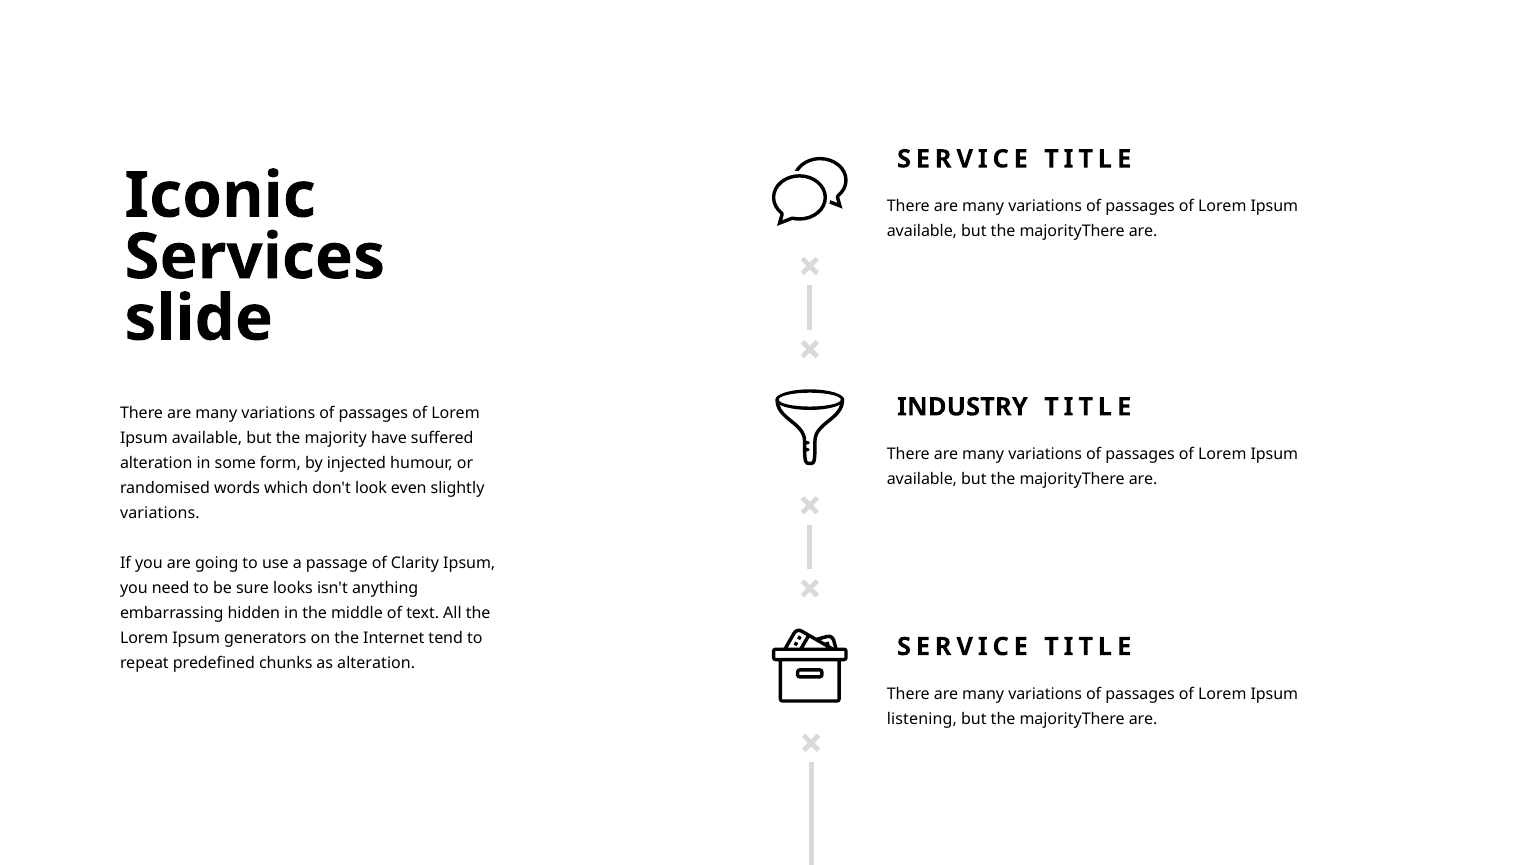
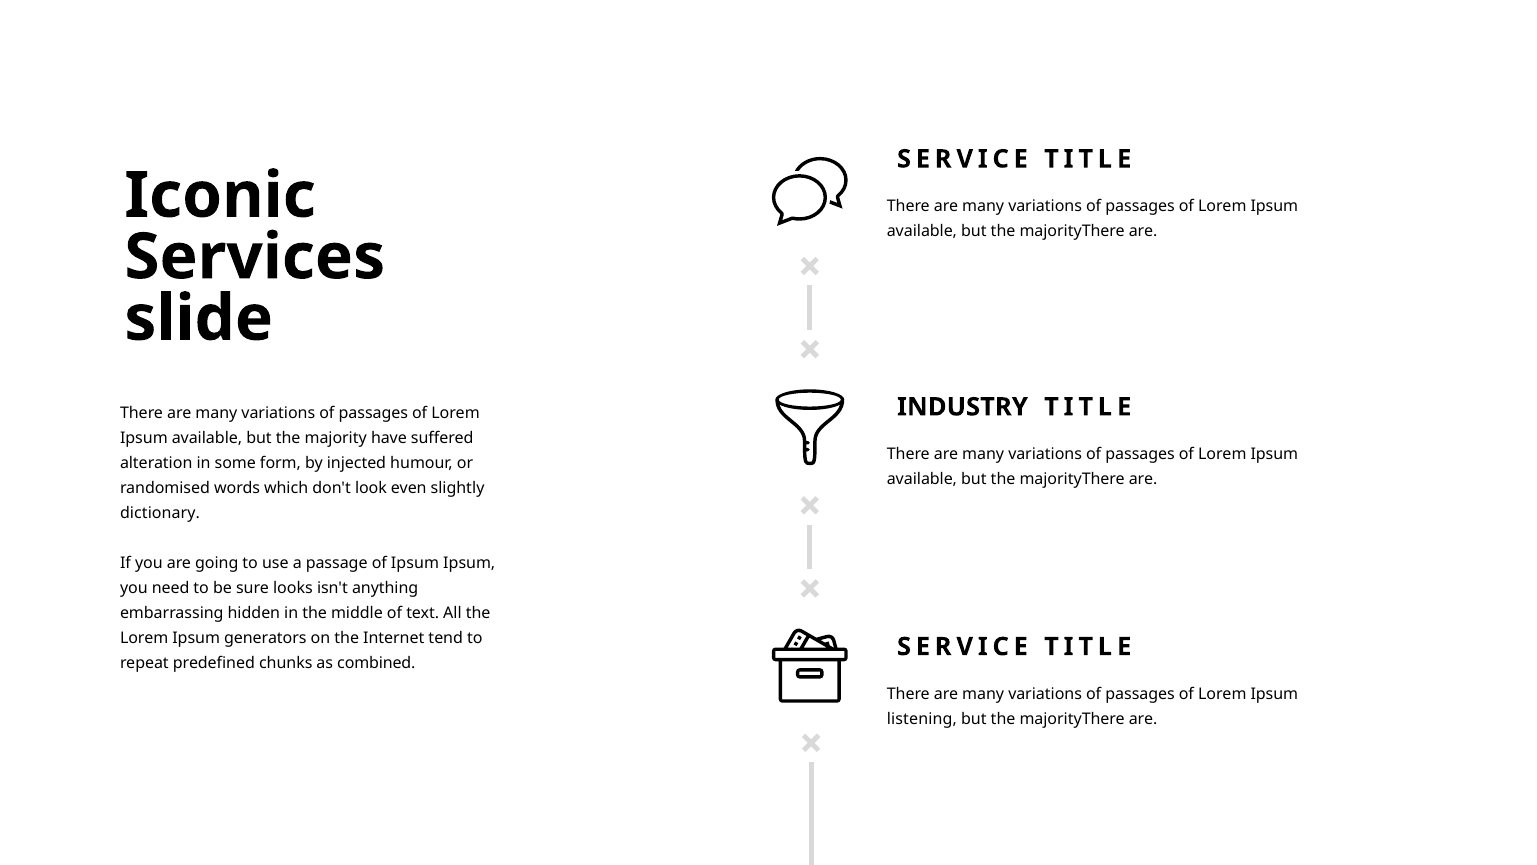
variations at (160, 513): variations -> dictionary
of Clarity: Clarity -> Ipsum
as alteration: alteration -> combined
